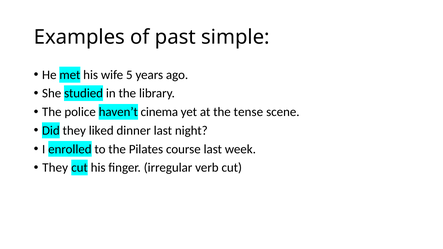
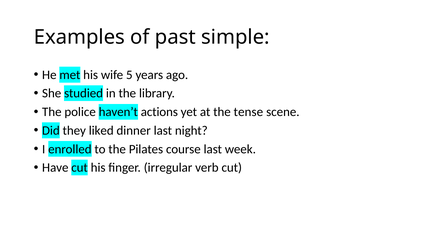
cinema: cinema -> actions
They at (55, 168): They -> Have
